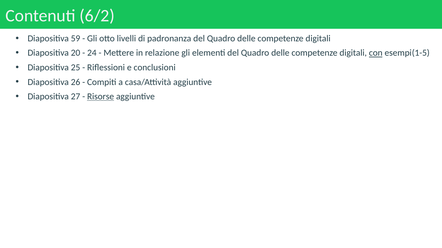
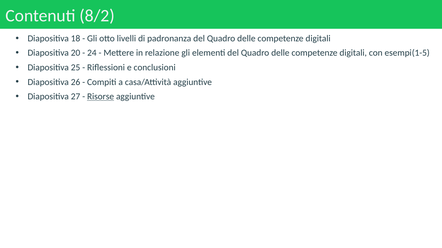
6/2: 6/2 -> 8/2
59: 59 -> 18
con underline: present -> none
